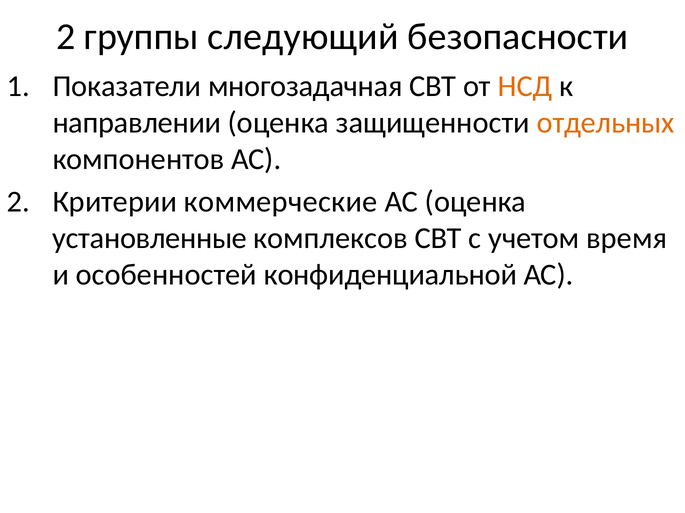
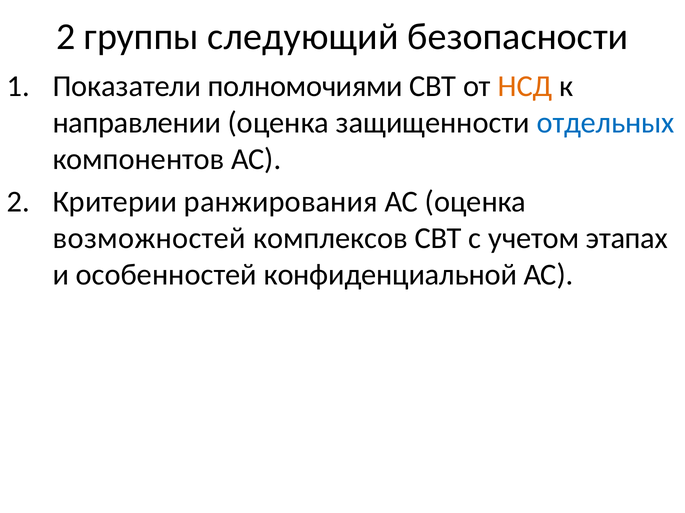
многозадачная: многозадачная -> полномочиями
отдельных colour: orange -> blue
коммерческие: коммерческие -> ранжирования
установленные: установленные -> возможностей
время: время -> этапах
